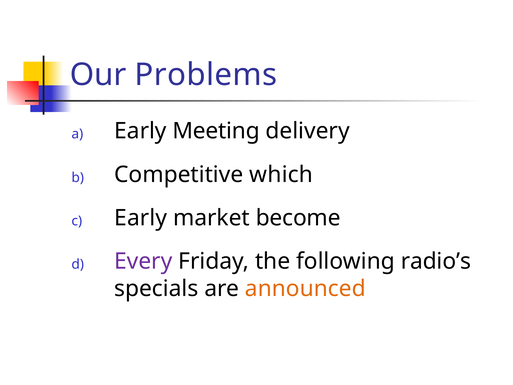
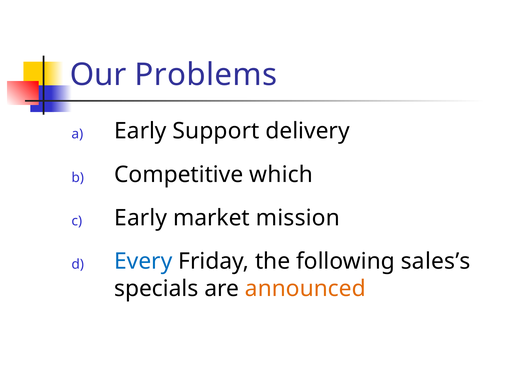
Meeting: Meeting -> Support
become: become -> mission
Every colour: purple -> blue
radio’s: radio’s -> sales’s
